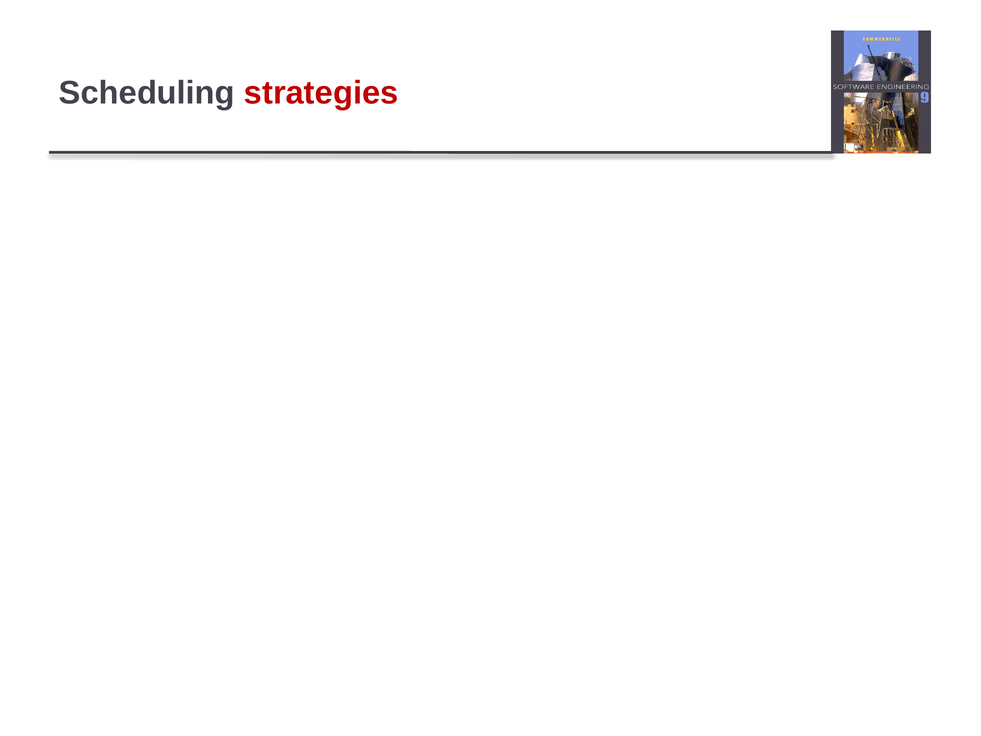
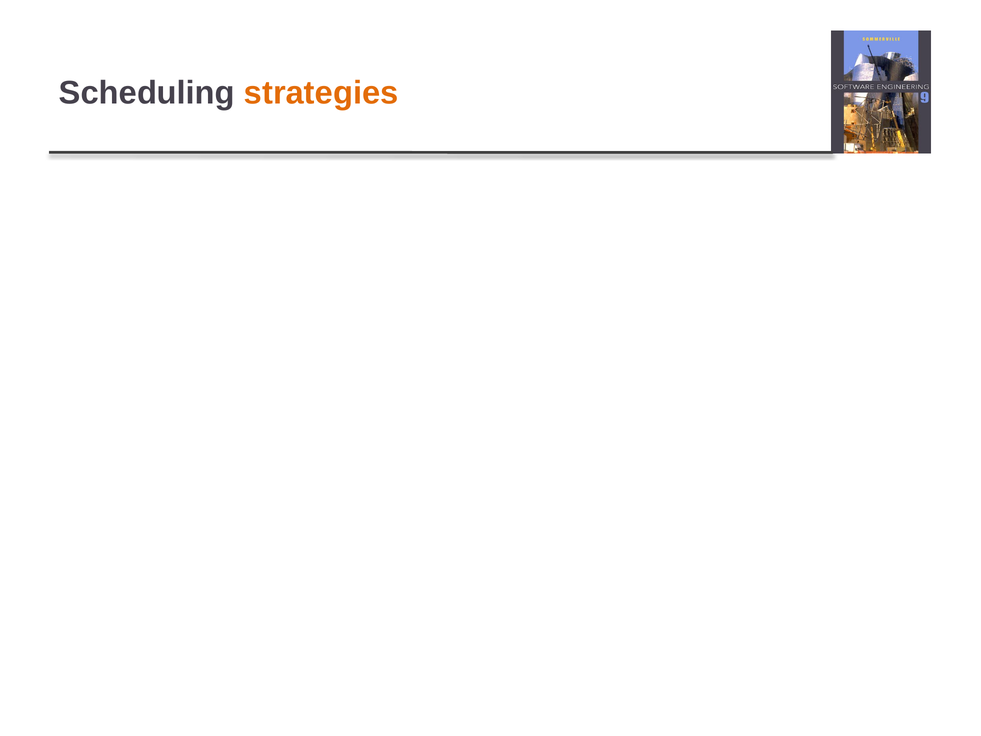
strategies colour: red -> orange
